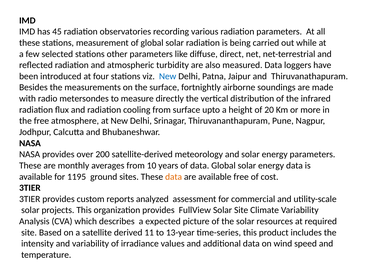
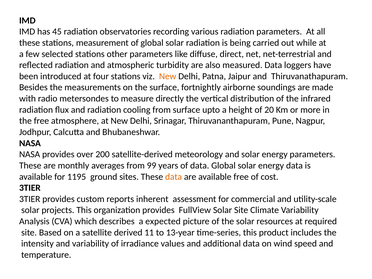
New at (168, 76) colour: blue -> orange
10: 10 -> 99
analyzed: analyzed -> inherent
